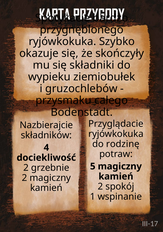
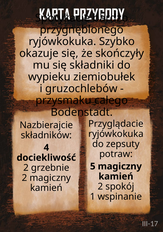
rodzinę: rodzinę -> zepsuty
